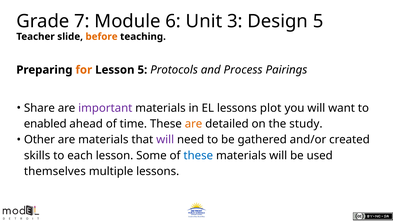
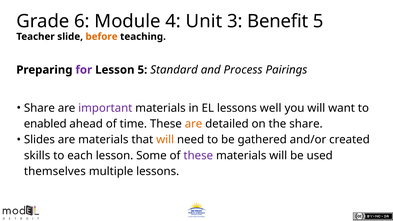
7: 7 -> 6
6: 6 -> 4
Design: Design -> Benefit
for colour: orange -> purple
Protocols: Protocols -> Standard
plot: plot -> well
the study: study -> share
Other: Other -> Slides
will at (165, 140) colour: purple -> orange
these at (198, 156) colour: blue -> purple
